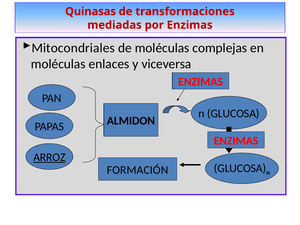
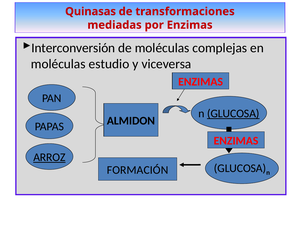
Mitocondriales: Mitocondriales -> Interconversión
enlaces: enlaces -> estudio
GLUCOSA at (233, 114) underline: none -> present
